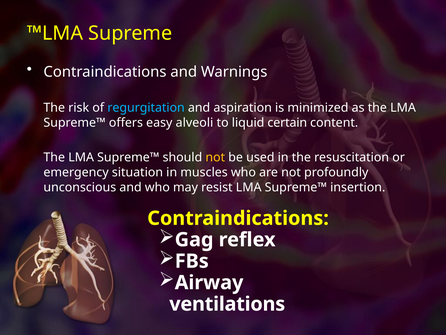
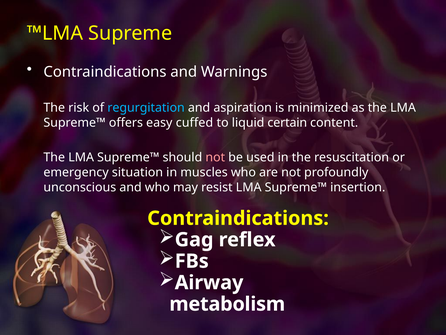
alveoli: alveoli -> cuffed
not at (215, 157) colour: yellow -> pink
ventilations: ventilations -> metabolism
